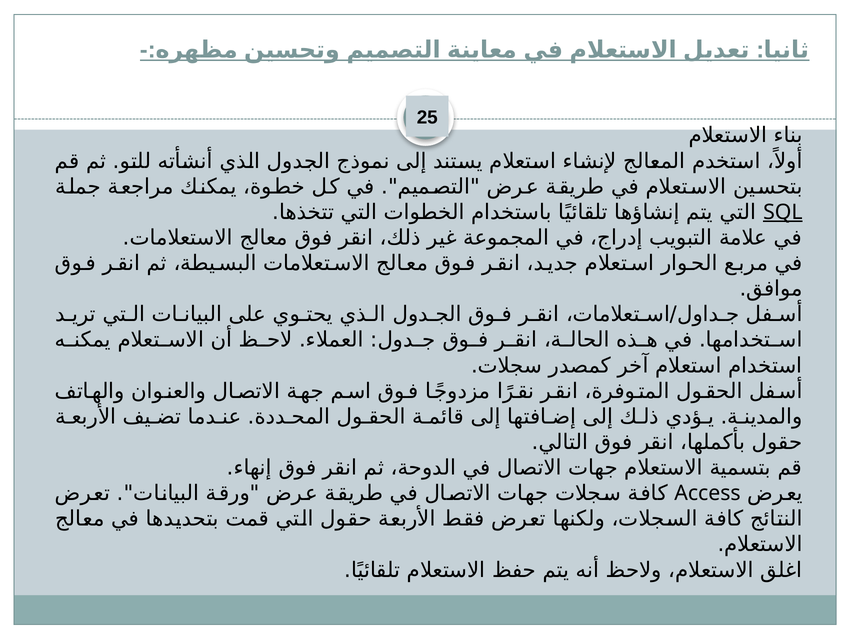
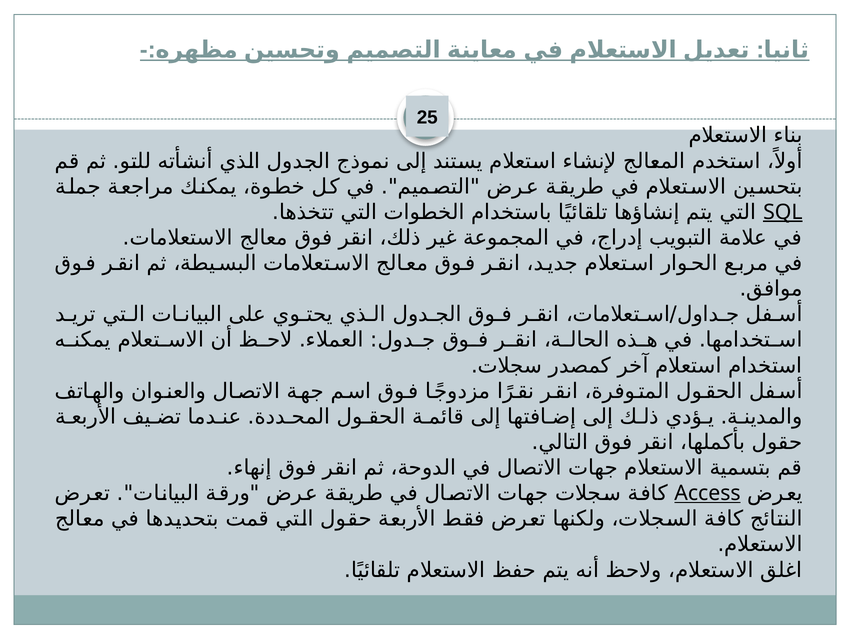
Access underline: none -> present
